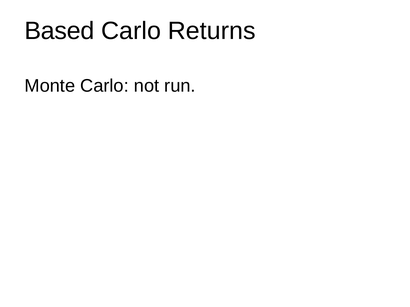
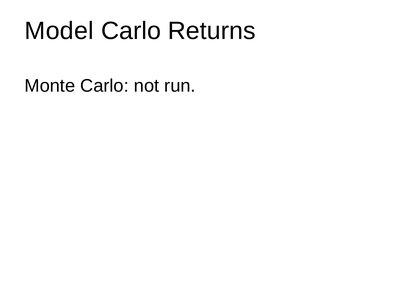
Based: Based -> Model
